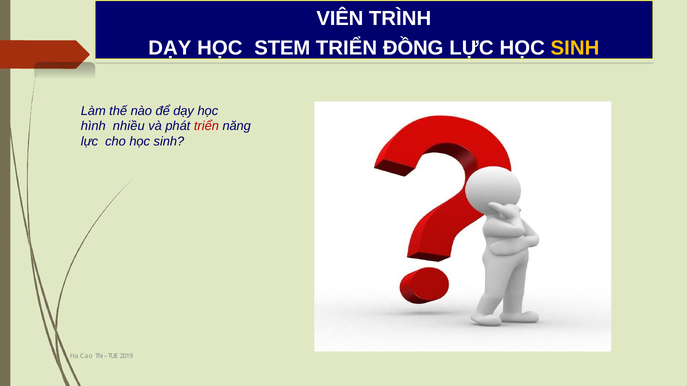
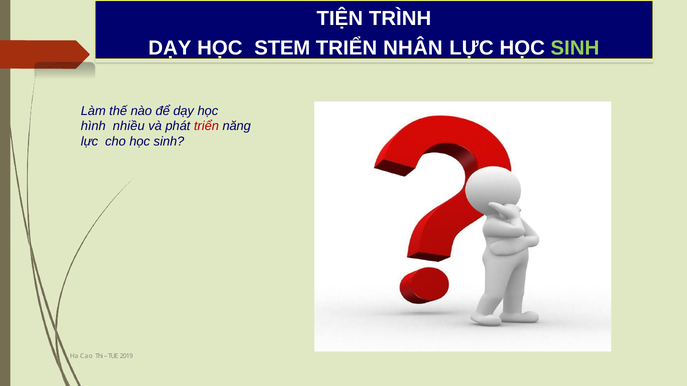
VIÊN: VIÊN -> TIỆN
ĐỒNG: ĐỒNG -> NHÂN
SINH at (575, 48) colour: yellow -> light green
